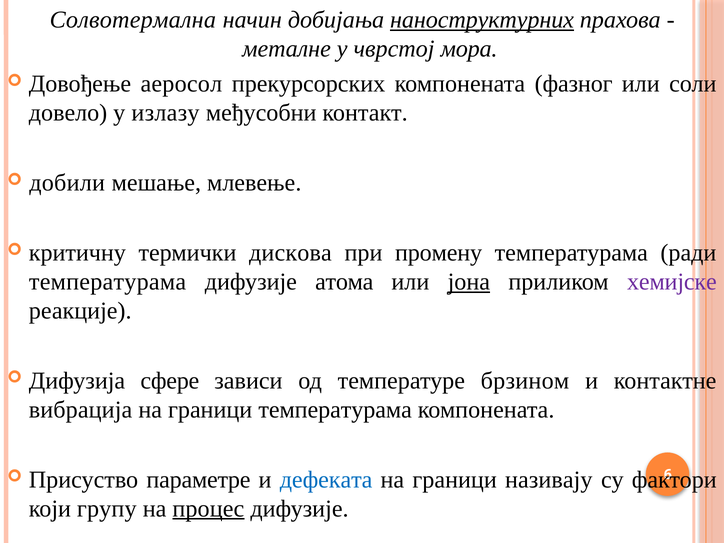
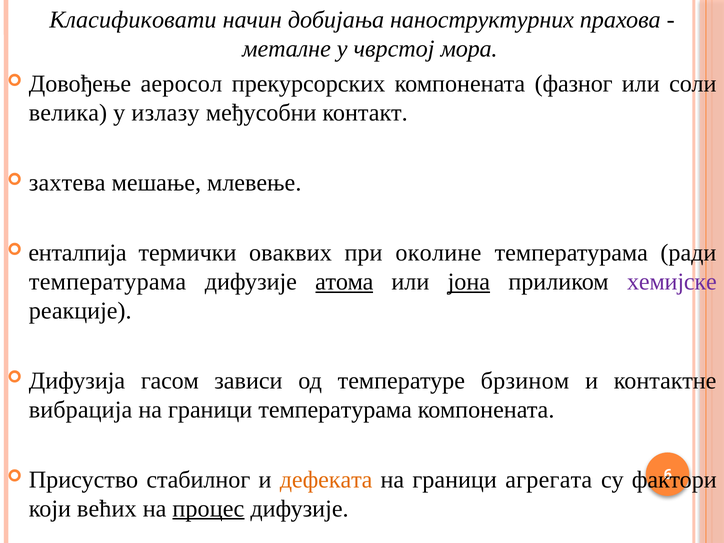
Солвотермална: Солвотермална -> Класификовати
наноструктурних underline: present -> none
довело: довело -> велика
добили: добили -> захтева
критичну: критичну -> енталпија
дискова: дискова -> оваквих
промену: промену -> околине
атома underline: none -> present
сфере: сфере -> гасом
параметре: параметре -> стабилног
дефеката colour: blue -> orange
називају: називају -> агрегата
групу: групу -> већих
